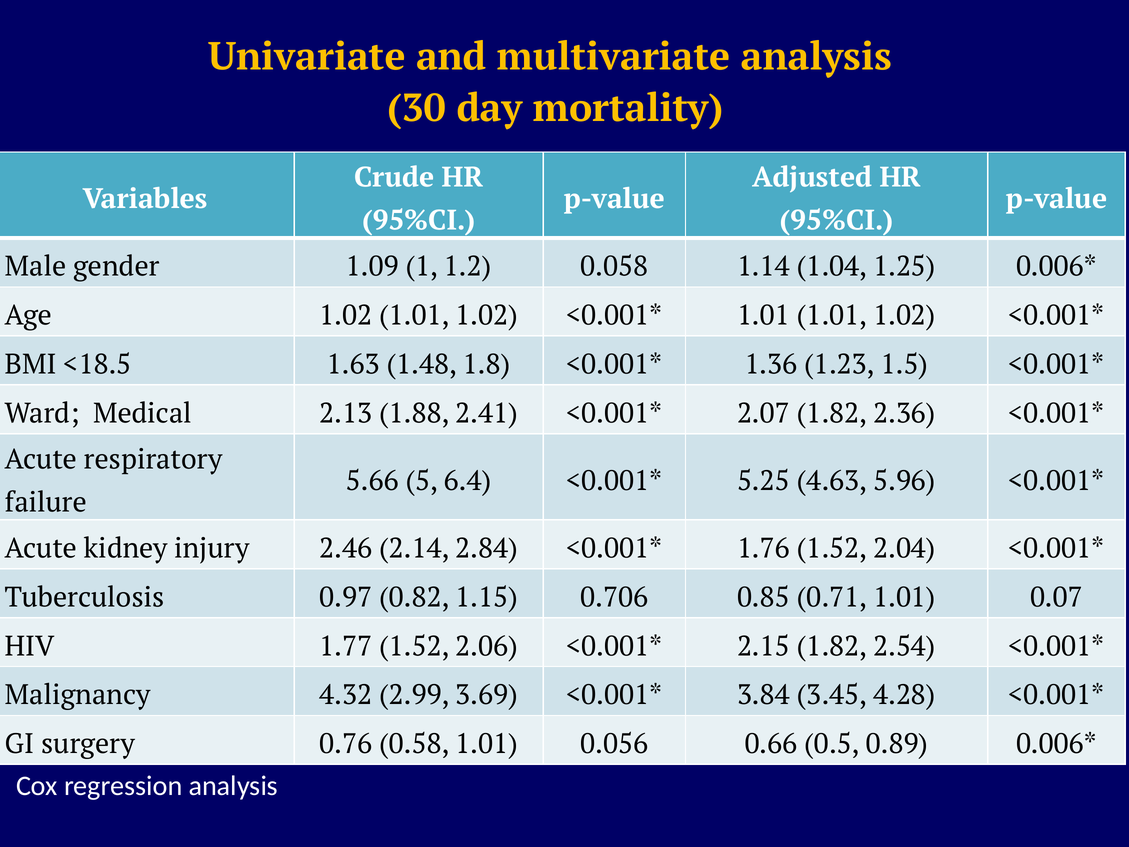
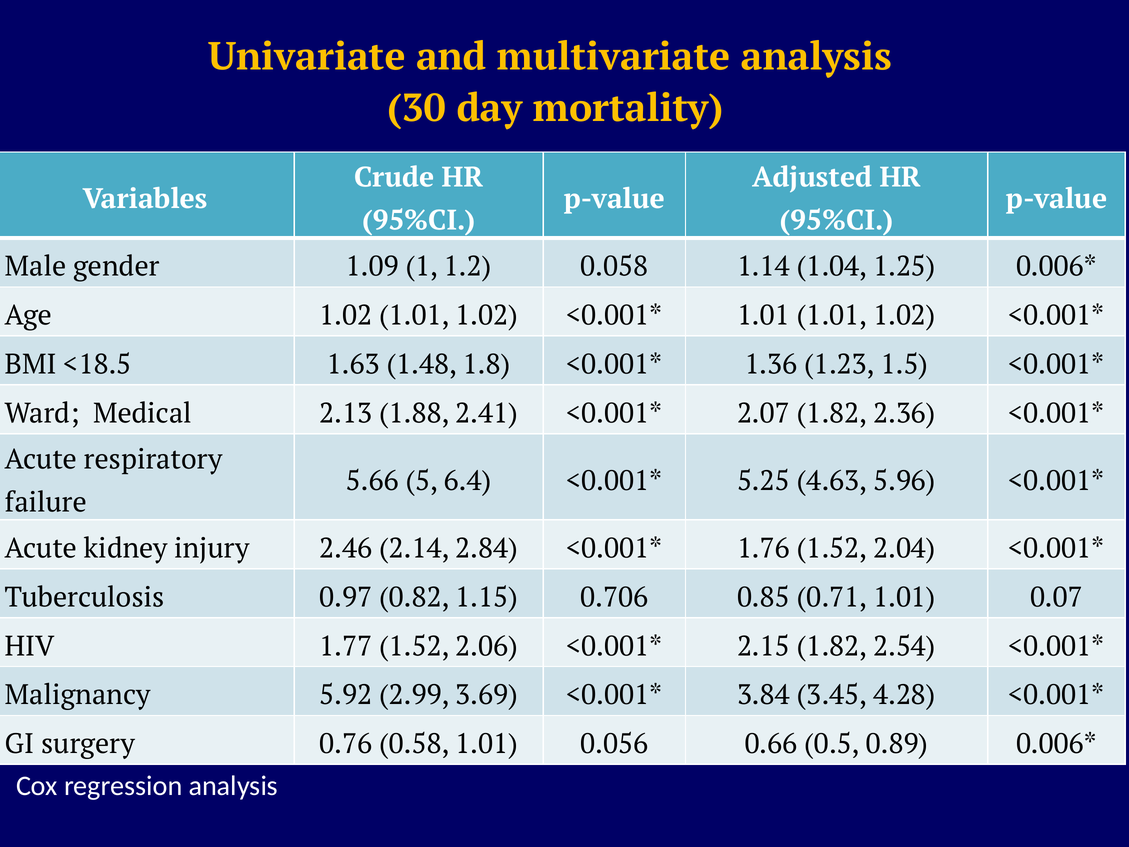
4.32: 4.32 -> 5.92
